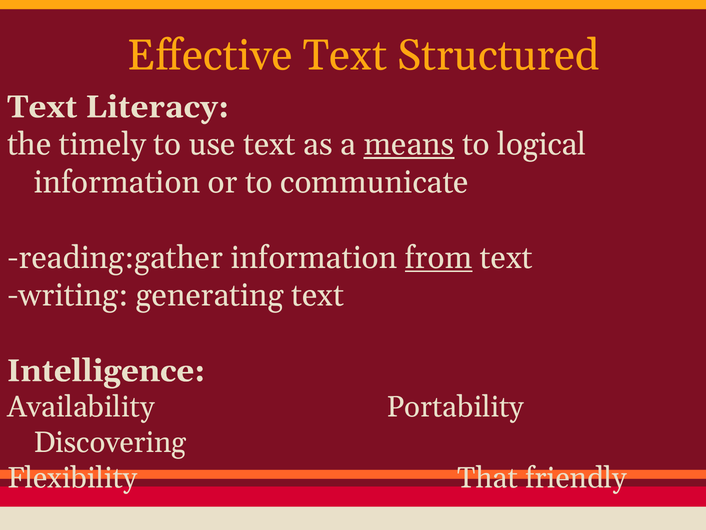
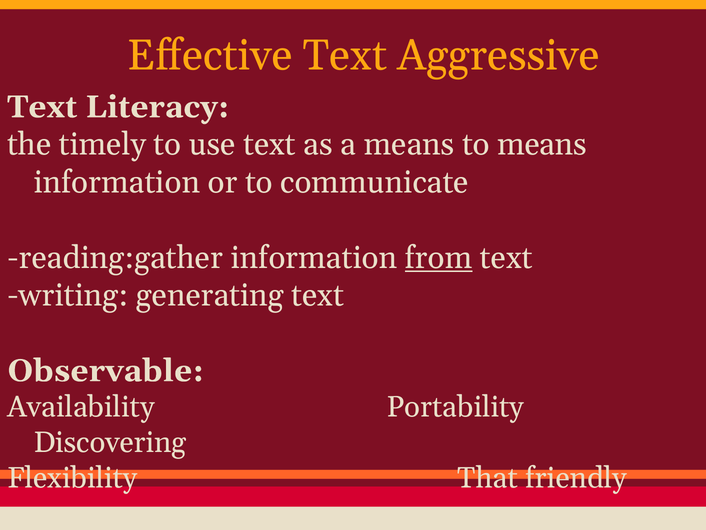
Structured: Structured -> Aggressive
means at (409, 144) underline: present -> none
to logical: logical -> means
Intelligence: Intelligence -> Observable
